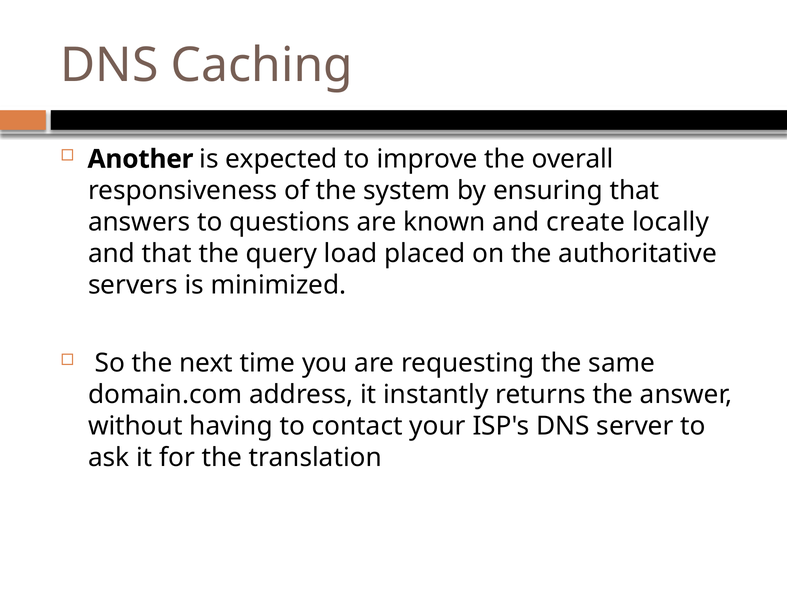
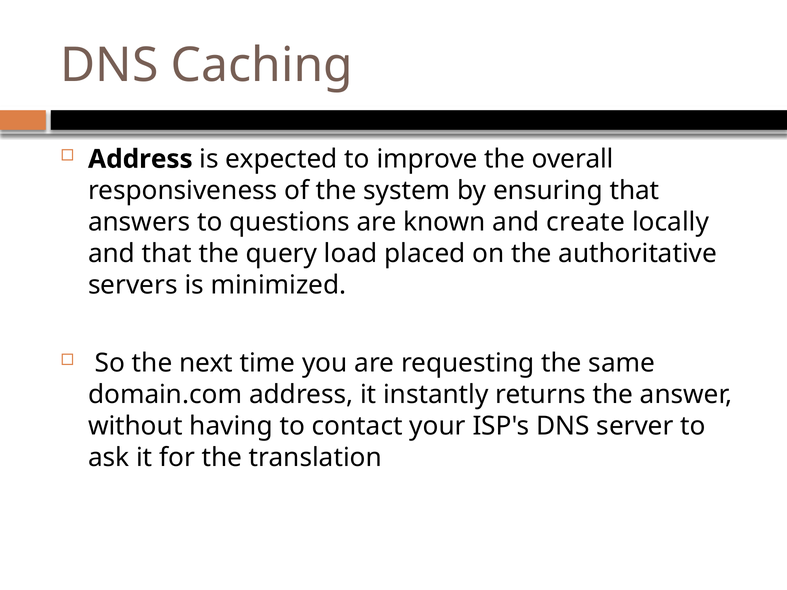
Another at (140, 159): Another -> Address
